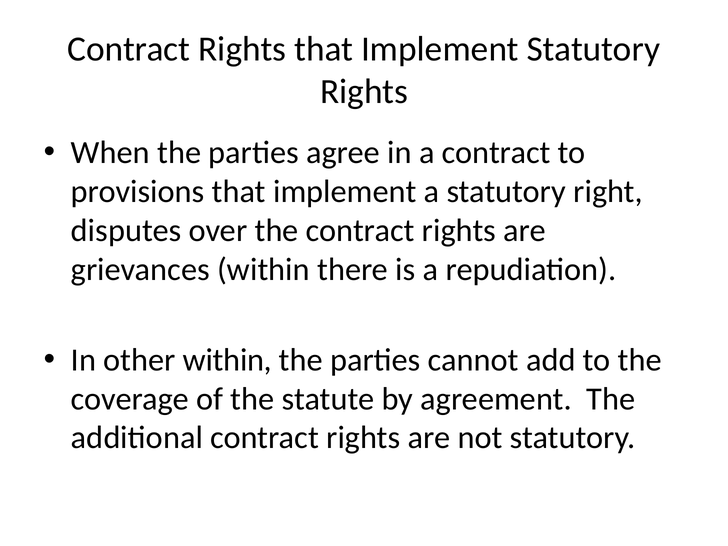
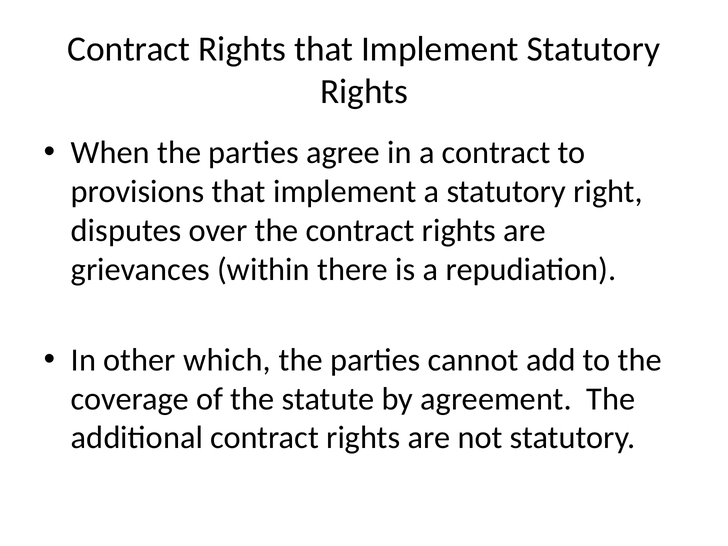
other within: within -> which
